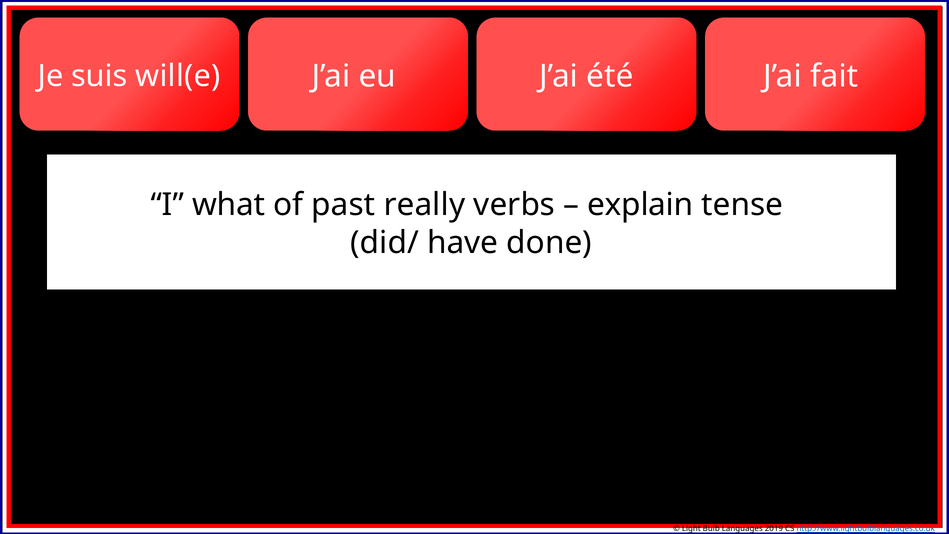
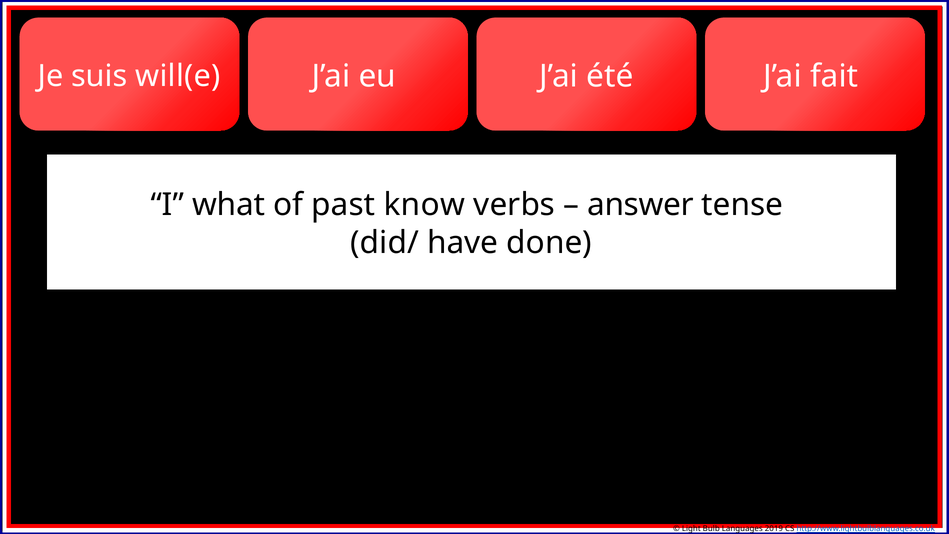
really: really -> know
explain: explain -> answer
